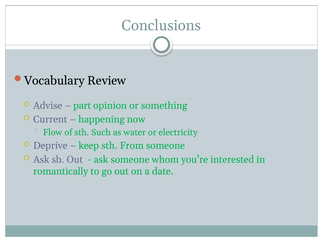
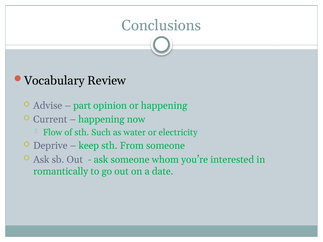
or something: something -> happening
